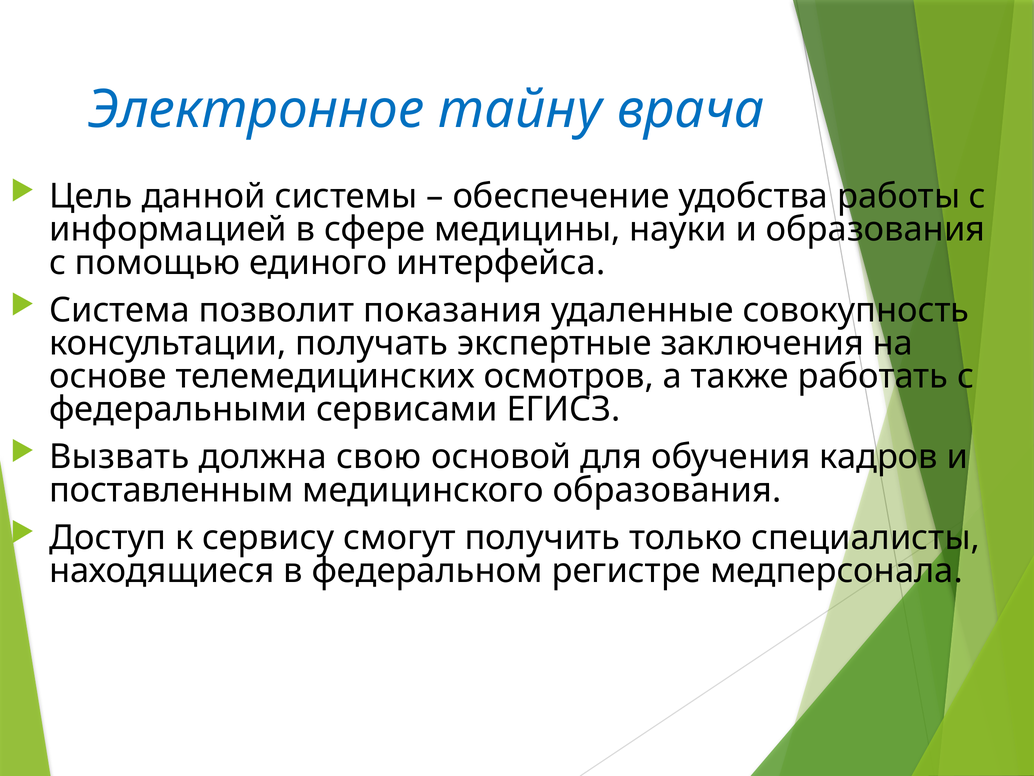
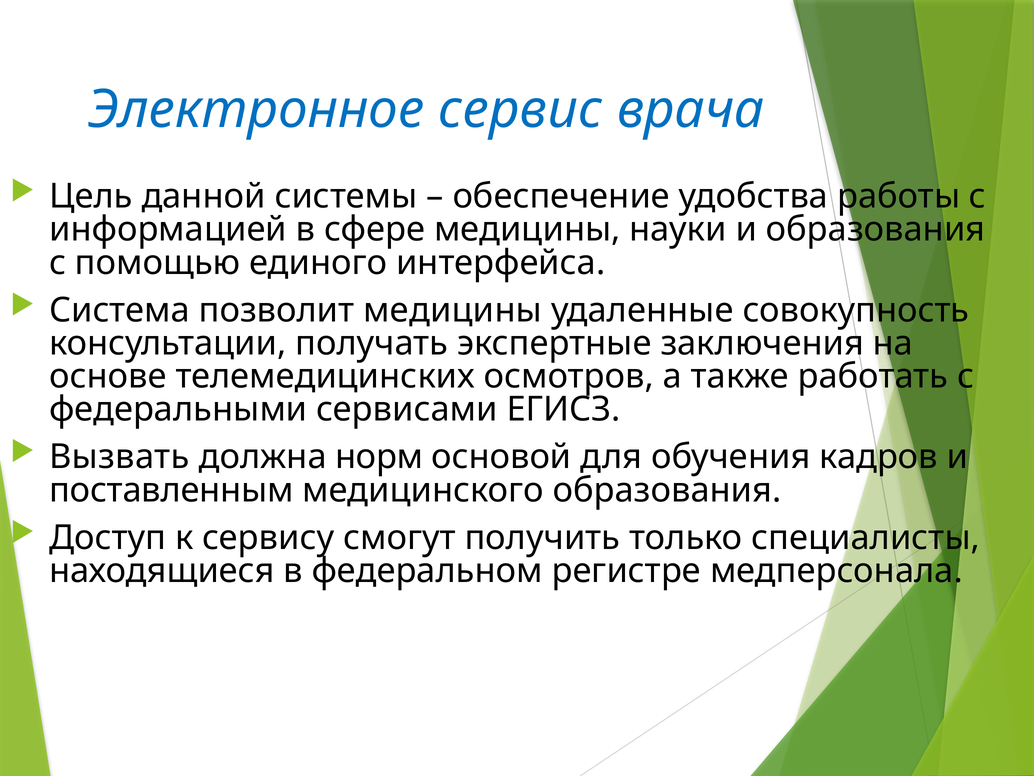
тайну: тайну -> сервис
позволит показания: показания -> медицины
свою: свою -> норм
